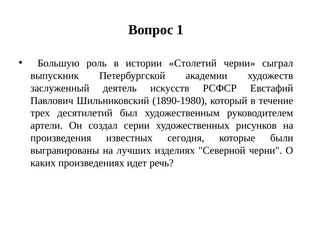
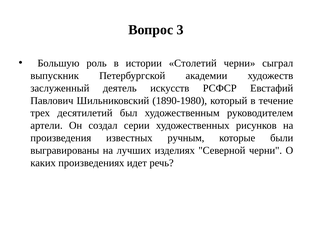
1: 1 -> 3
сегодня: сегодня -> ручным
